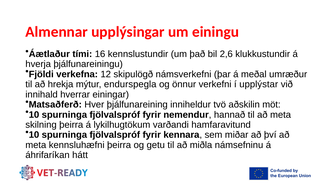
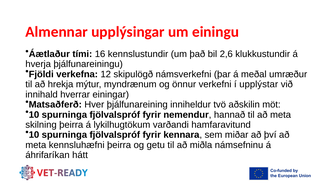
endurspegla: endurspegla -> myndrænum
